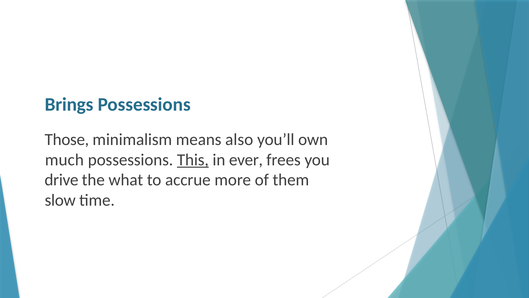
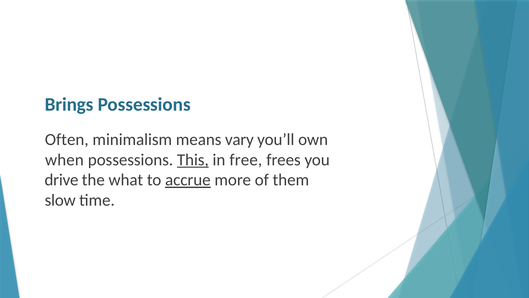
Those: Those -> Often
also: also -> vary
much: much -> when
ever: ever -> free
accrue underline: none -> present
